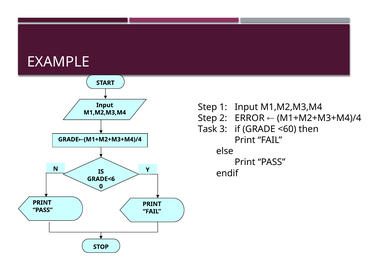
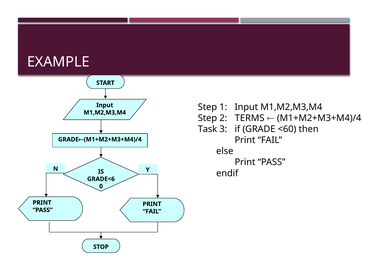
ERROR: ERROR -> TERMS
